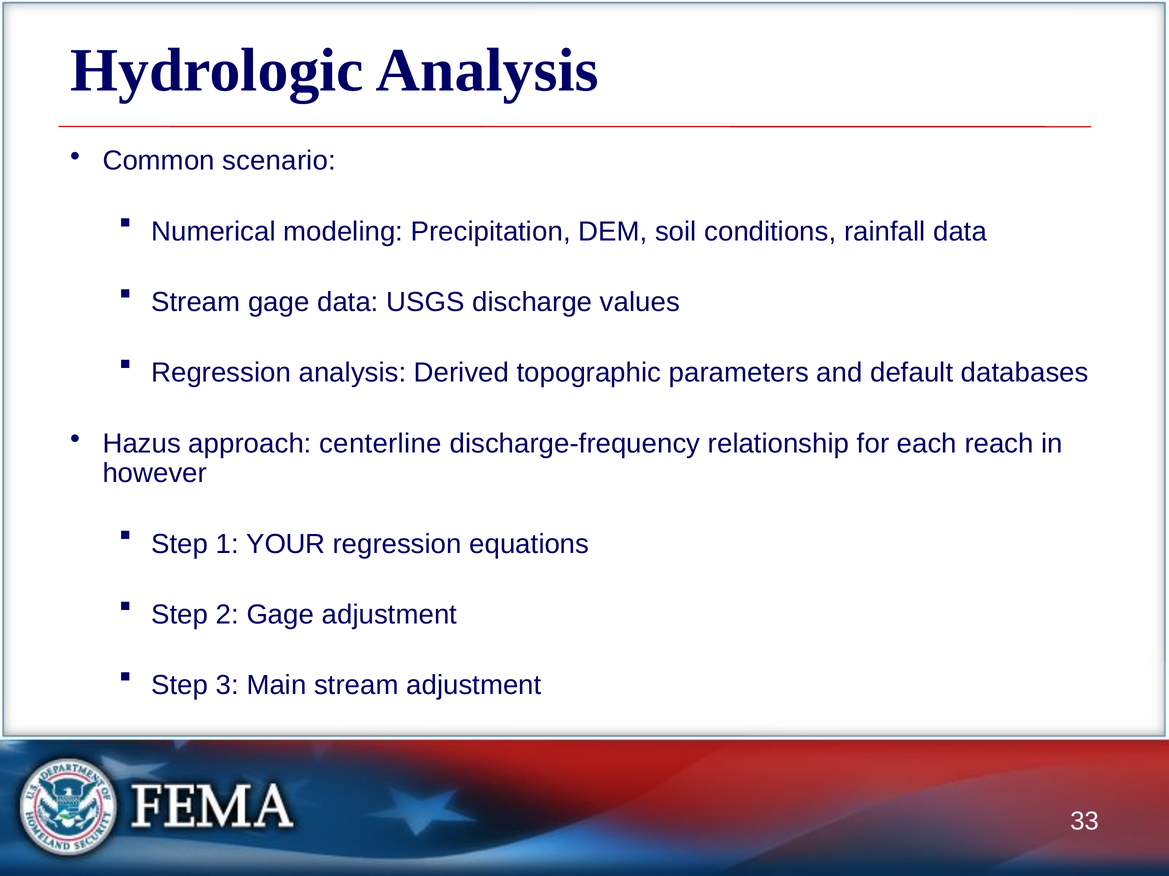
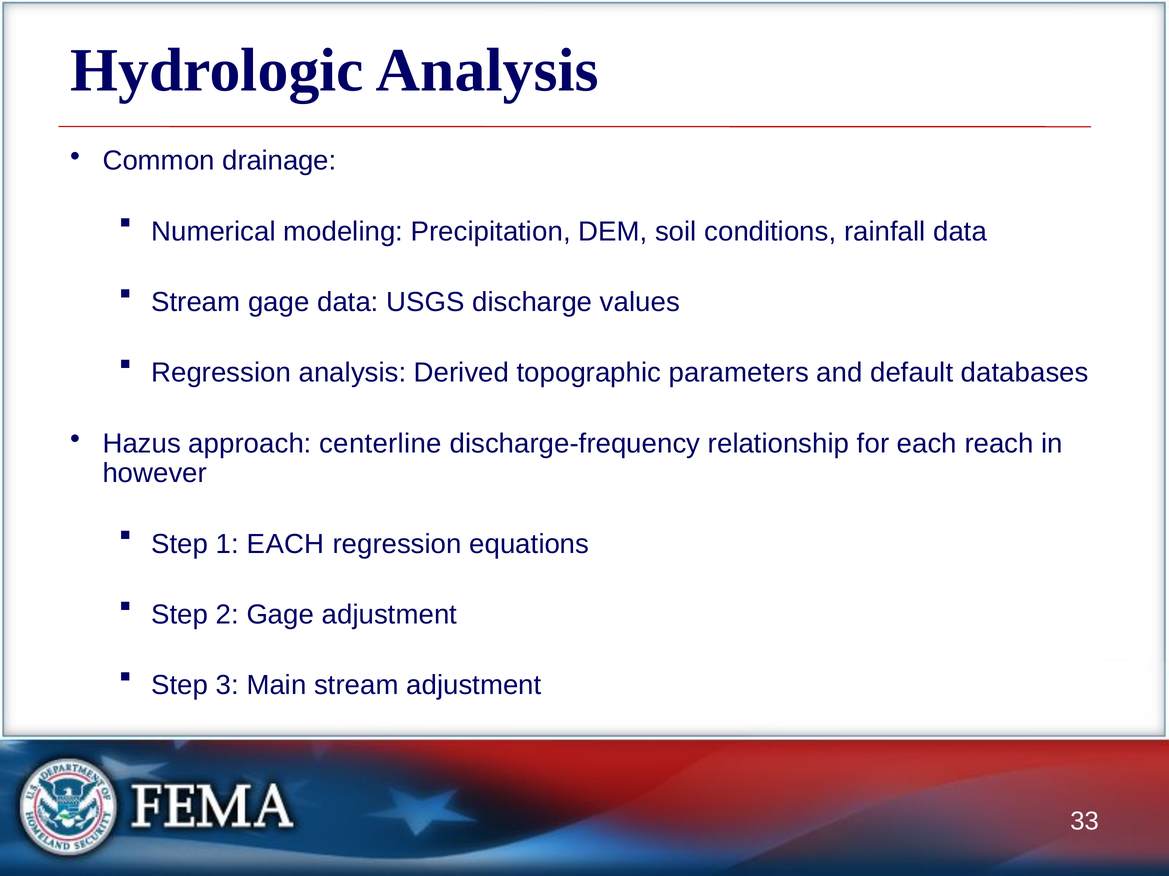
scenario: scenario -> drainage
1 YOUR: YOUR -> EACH
